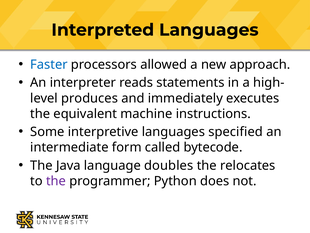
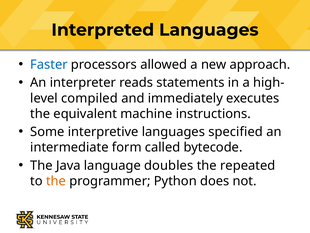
produces: produces -> compiled
relocates: relocates -> repeated
the at (56, 181) colour: purple -> orange
